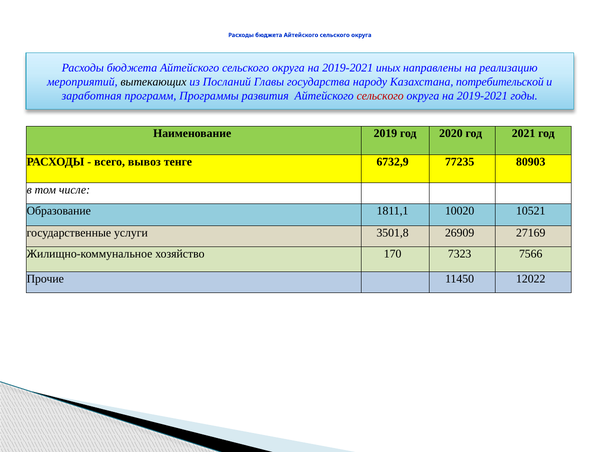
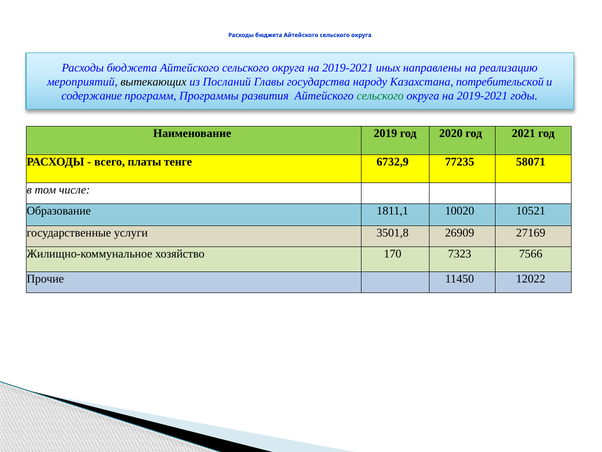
заработная: заработная -> содержание
сельского at (380, 96) colour: red -> green
вывоз: вывоз -> платы
80903: 80903 -> 58071
